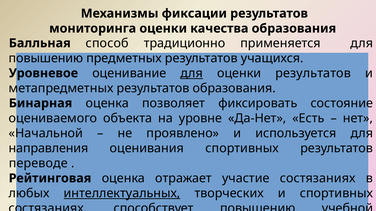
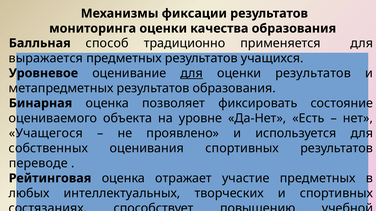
повышению at (46, 58): повышению -> выражается
Начальной: Начальной -> Учащегося
направления: направления -> собственных
участие состязаниях: состязаниях -> предметных
интеллектуальных underline: present -> none
